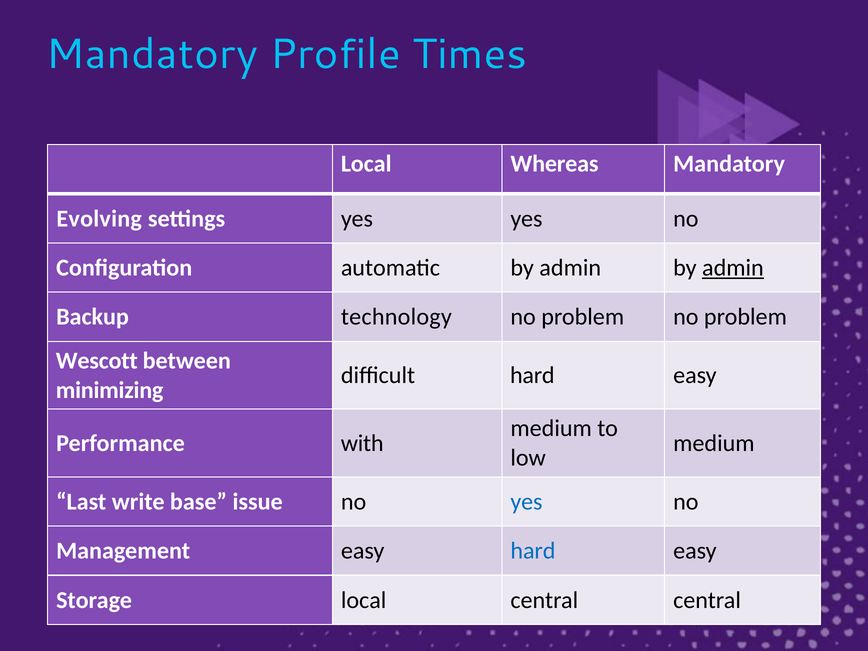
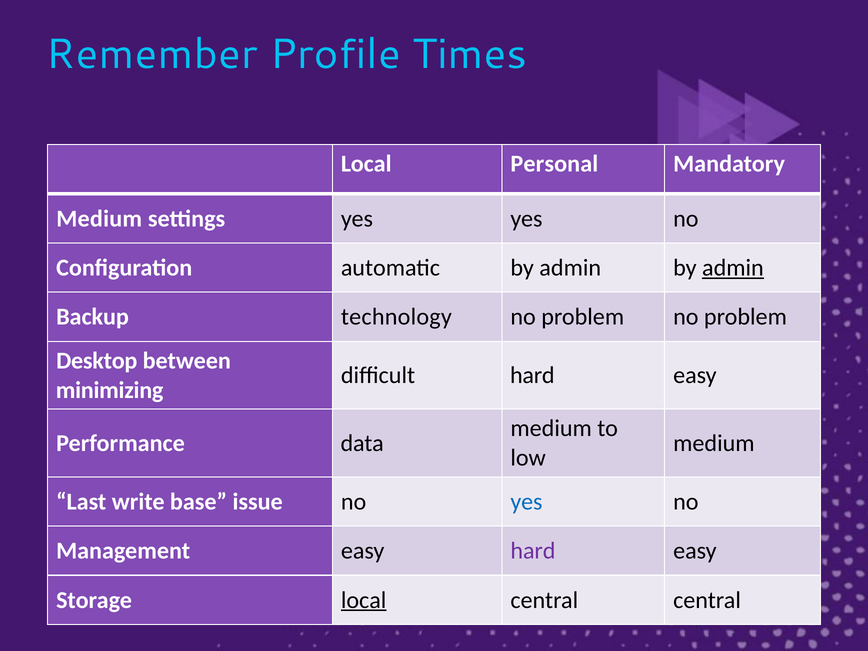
Mandatory at (152, 54): Mandatory -> Remember
Whereas: Whereas -> Personal
Evolving at (99, 219): Evolving -> Medium
Wescott: Wescott -> Desktop
with: with -> data
hard at (533, 551) colour: blue -> purple
local at (364, 600) underline: none -> present
